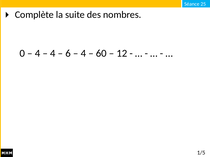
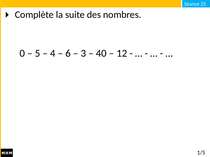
4 at (38, 53): 4 -> 5
4 at (83, 53): 4 -> 3
60: 60 -> 40
